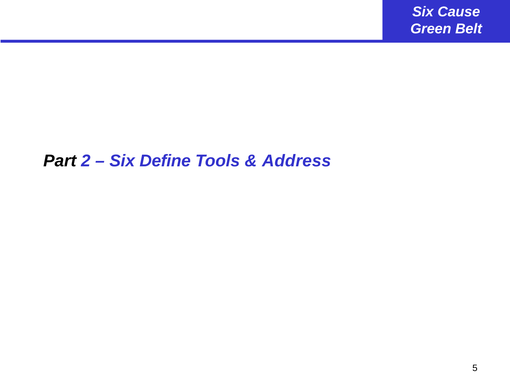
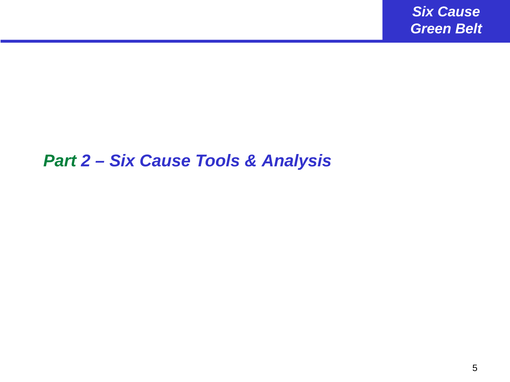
Part colour: black -> green
Define at (165, 161): Define -> Cause
Address: Address -> Analysis
